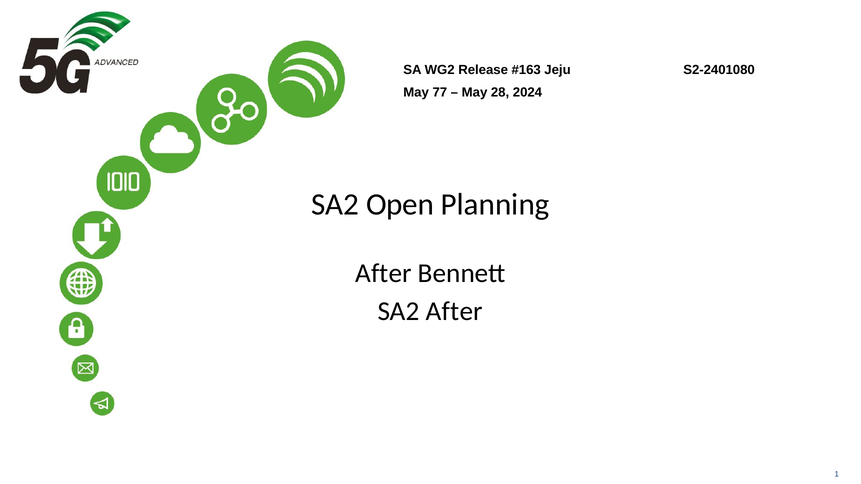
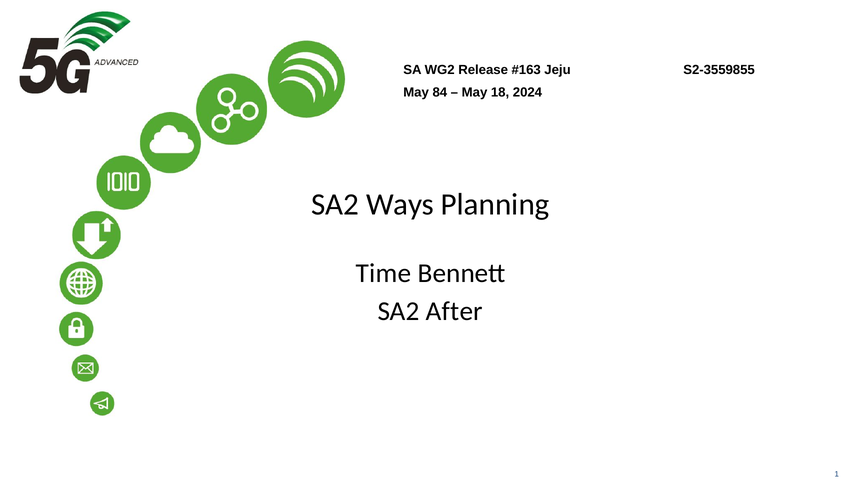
S2-2401080: S2-2401080 -> S2-3559855
77: 77 -> 84
28: 28 -> 18
Open: Open -> Ways
After at (384, 273): After -> Time
